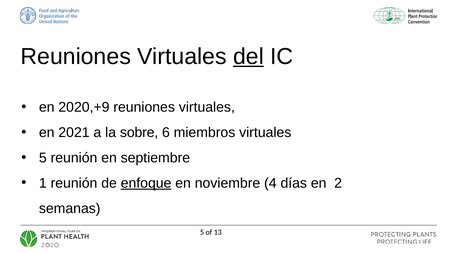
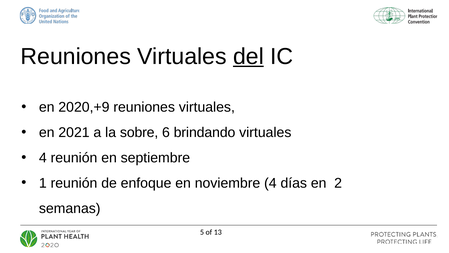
miembros: miembros -> brindando
5 at (43, 158): 5 -> 4
enfoque underline: present -> none
